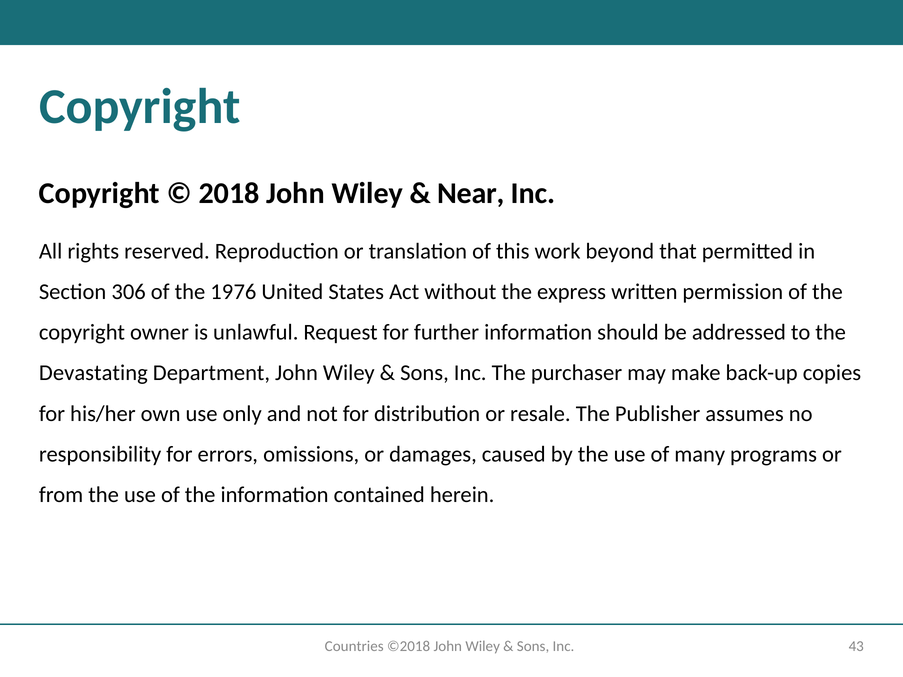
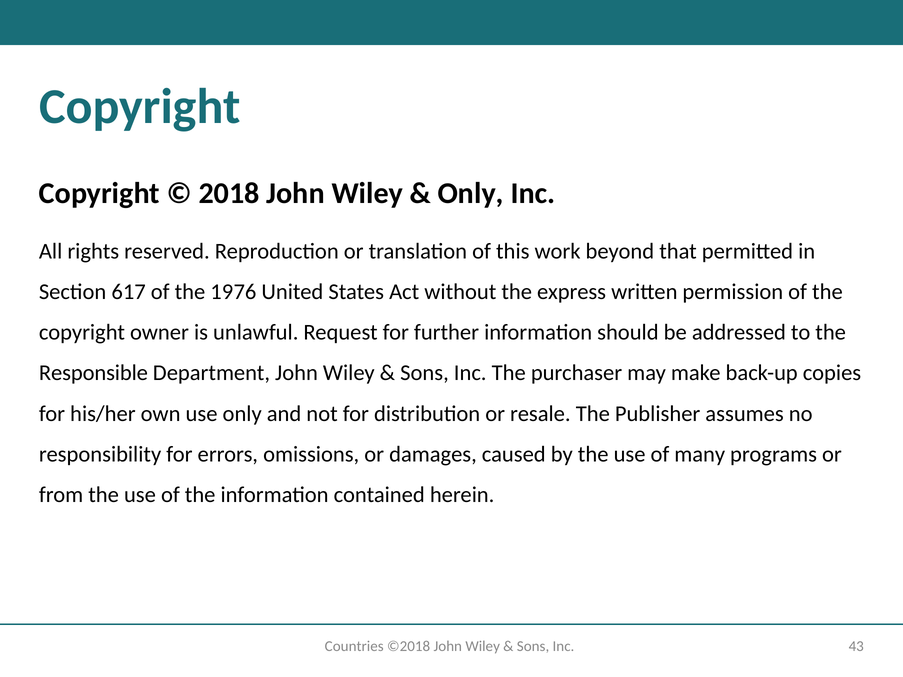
Near at (471, 194): Near -> Only
306: 306 -> 617
Devastating: Devastating -> Responsible
